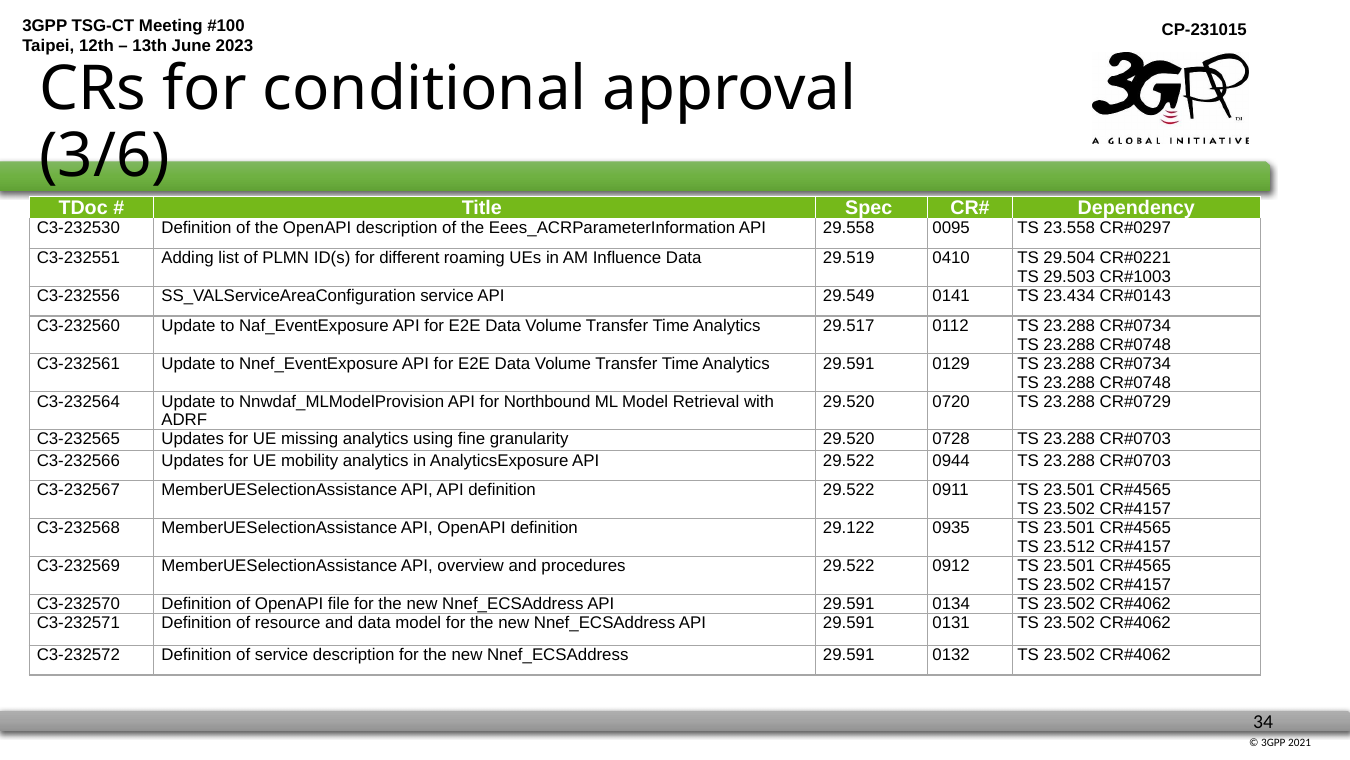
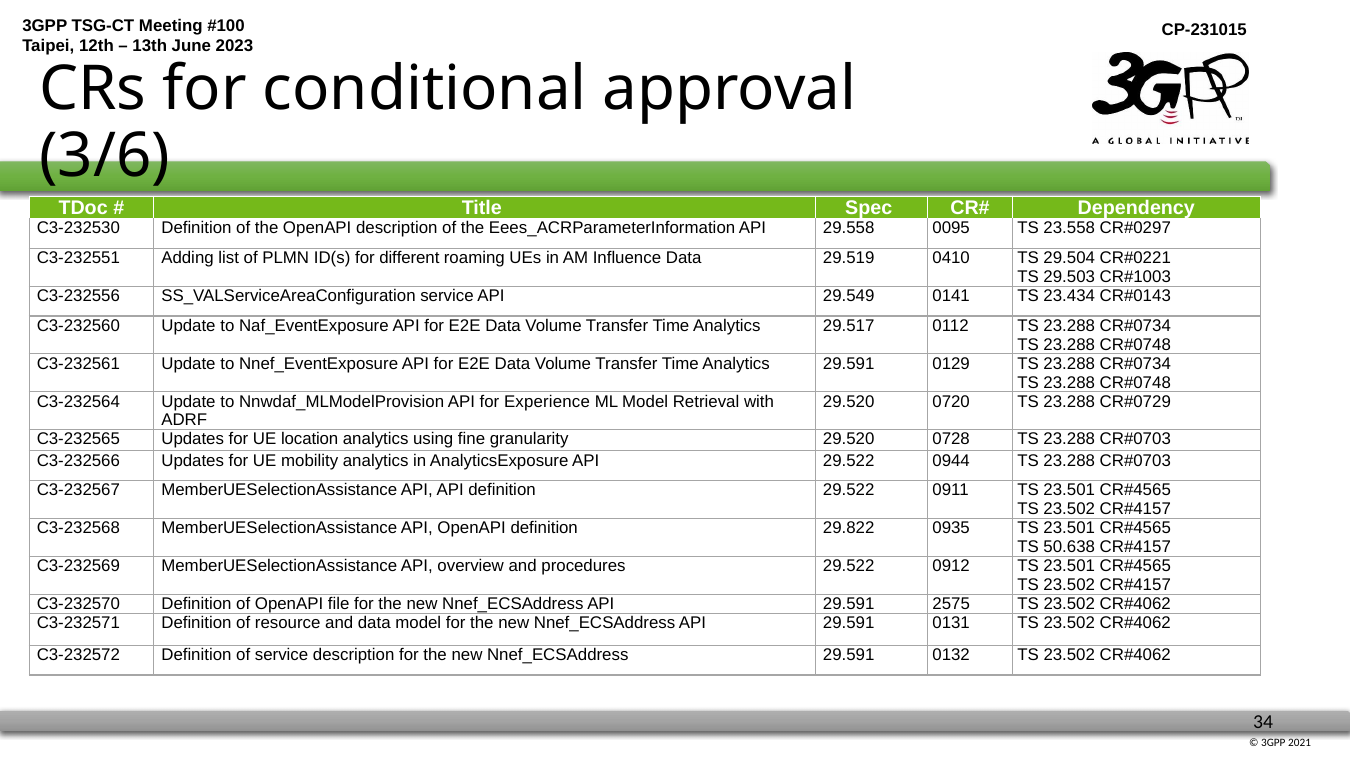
Northbound: Northbound -> Experience
missing: missing -> location
29.122: 29.122 -> 29.822
23.512: 23.512 -> 50.638
0134: 0134 -> 2575
